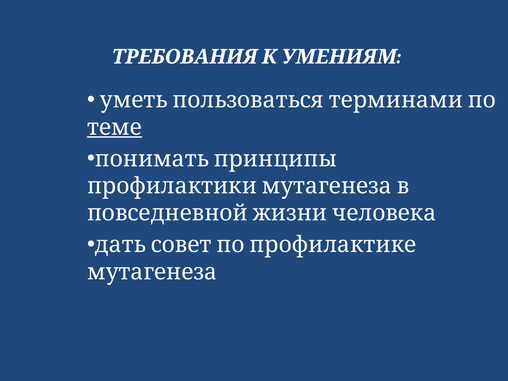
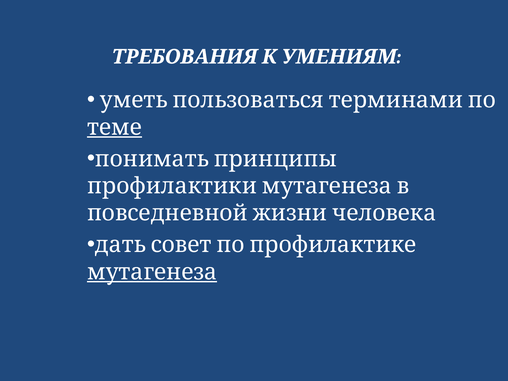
мутагенеза underline: none -> present
